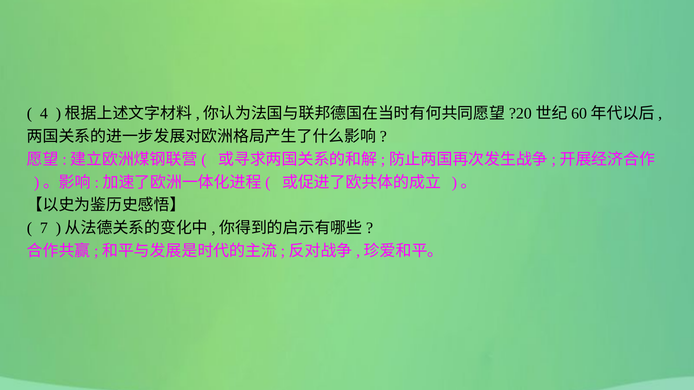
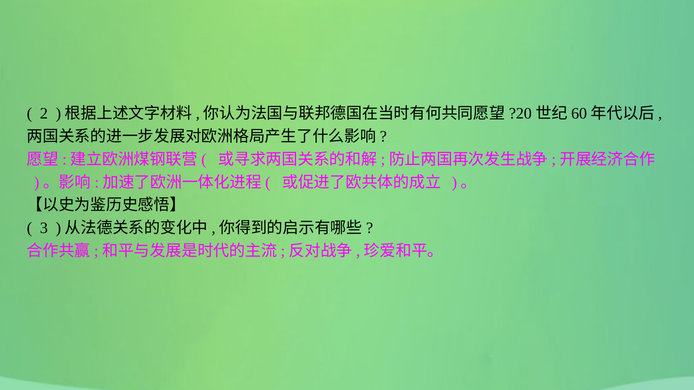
4: 4 -> 2
7: 7 -> 3
